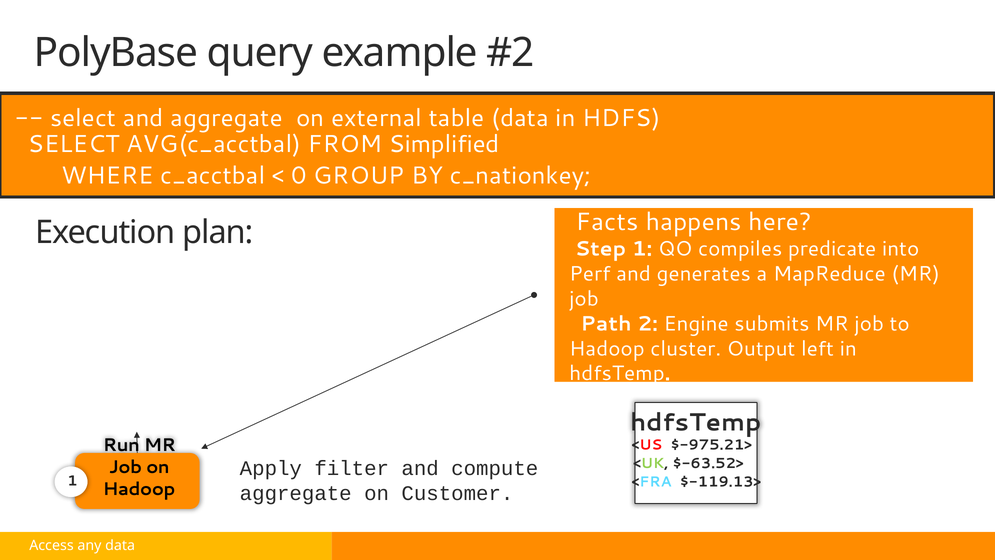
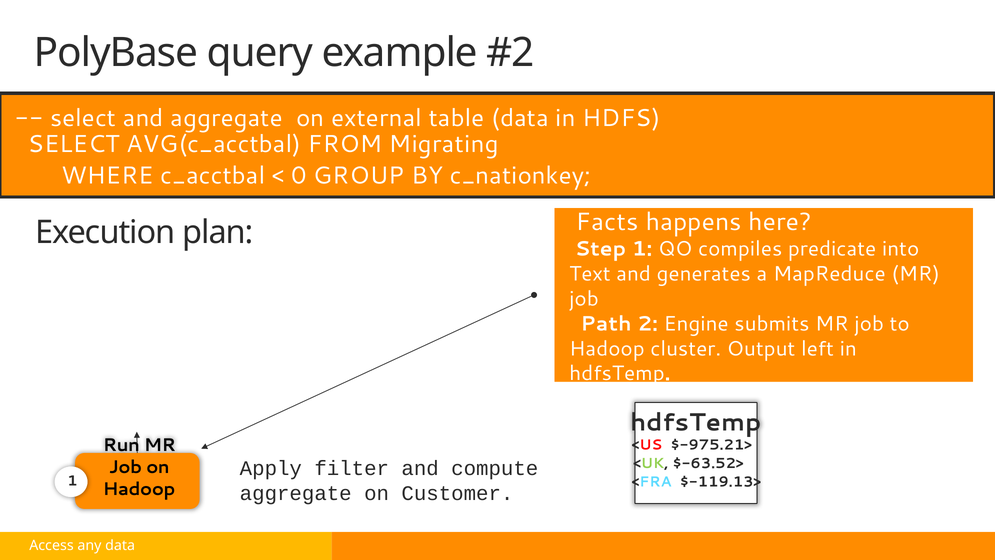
Simplified: Simplified -> Migrating
Perf: Perf -> Text
